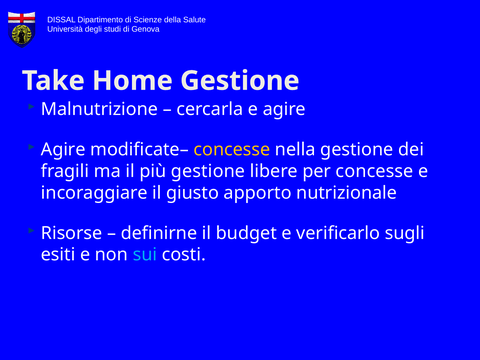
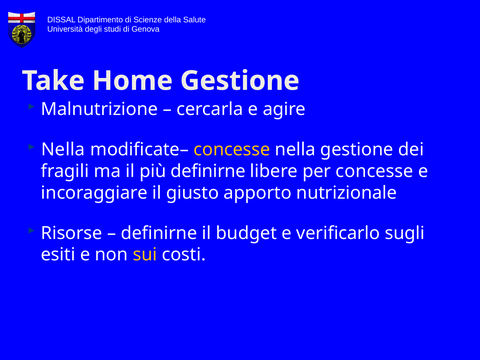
Agire at (63, 150): Agire -> Nella
più gestione: gestione -> definirne
sui colour: light blue -> yellow
